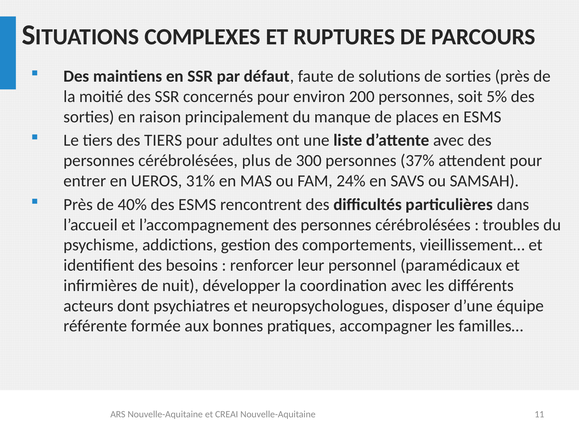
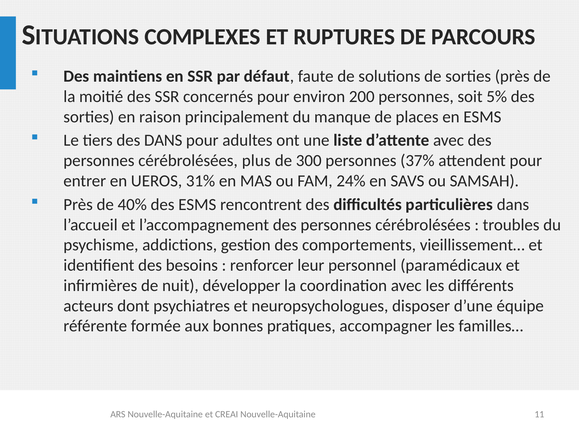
des TIERS: TIERS -> DANS
